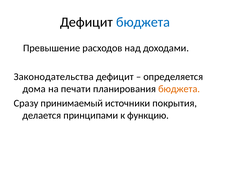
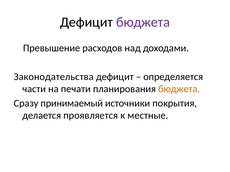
бюджета at (143, 22) colour: blue -> purple
дома: дома -> части
принципами: принципами -> проявляется
функцию: функцию -> местные
